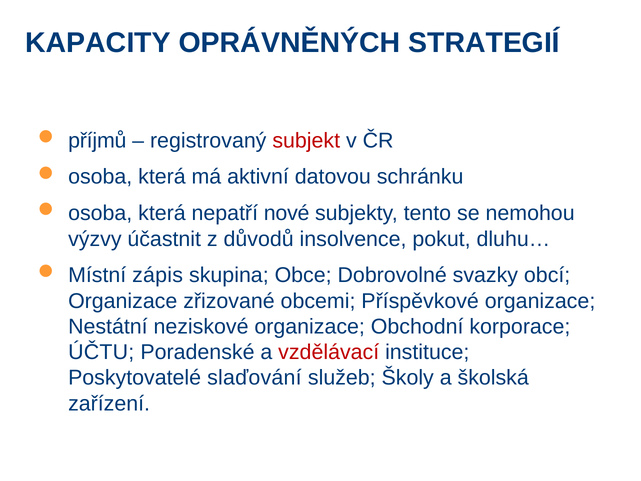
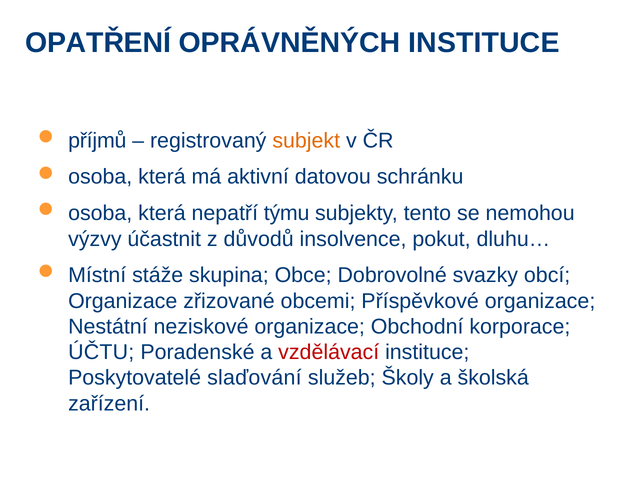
KAPACITY: KAPACITY -> OPATŘENÍ
OPRÁVNĚNÝCH STRATEGIÍ: STRATEGIÍ -> INSTITUCE
subjekt colour: red -> orange
nové: nové -> týmu
zápis: zápis -> stáže
